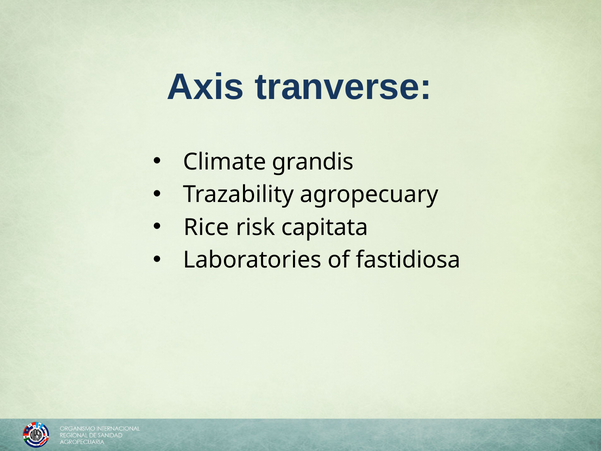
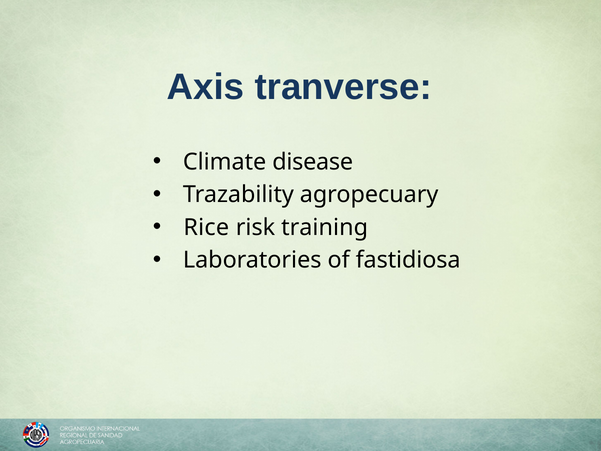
grandis: grandis -> disease
capitata: capitata -> training
